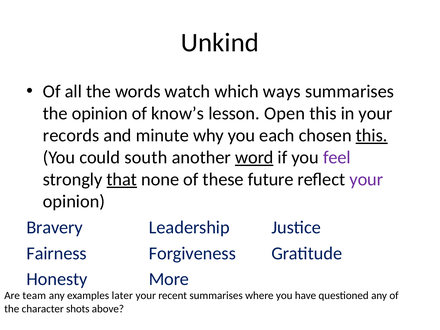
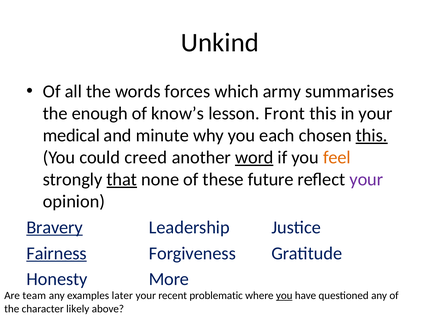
watch: watch -> forces
ways: ways -> army
the opinion: opinion -> enough
Open: Open -> Front
records: records -> medical
south: south -> creed
feel colour: purple -> orange
Bravery underline: none -> present
Fairness underline: none -> present
recent summarises: summarises -> problematic
you at (284, 296) underline: none -> present
shots: shots -> likely
